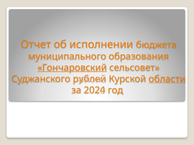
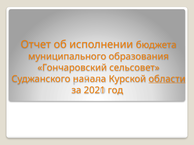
Гончаровский underline: present -> none
рублей: рублей -> начала
2024: 2024 -> 2021
